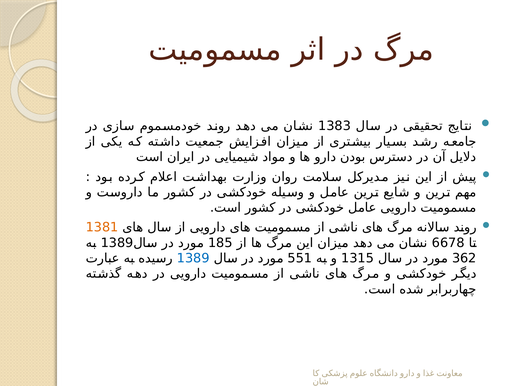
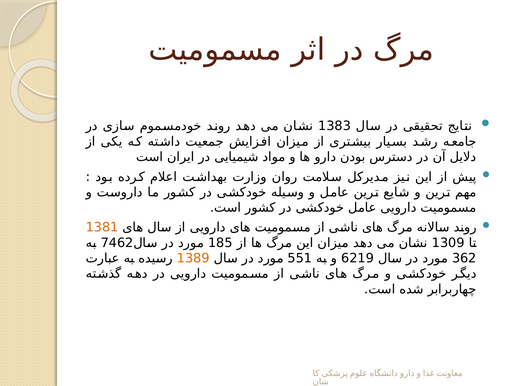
1389 at (117, 243): 1389 -> 7462
6678: 6678 -> 1309
1389 at (193, 258) colour: blue -> orange
1315: 1315 -> 6219
